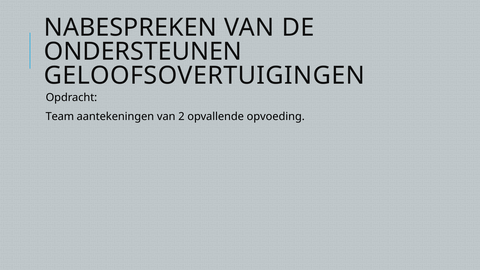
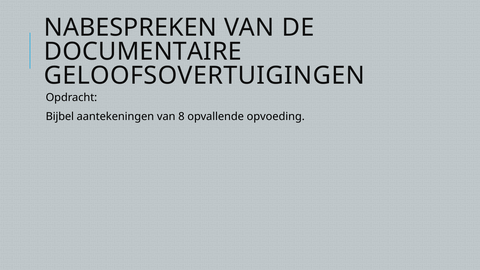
ONDERSTEUNEN: ONDERSTEUNEN -> DOCUMENTAIRE
Team: Team -> Bijbel
2: 2 -> 8
